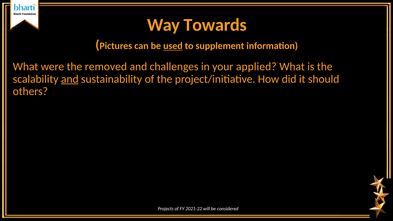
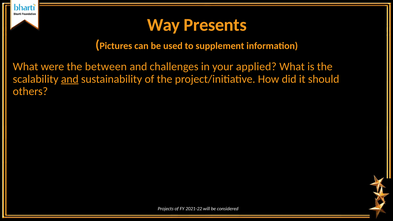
Towards: Towards -> Presents
used underline: present -> none
removed: removed -> between
